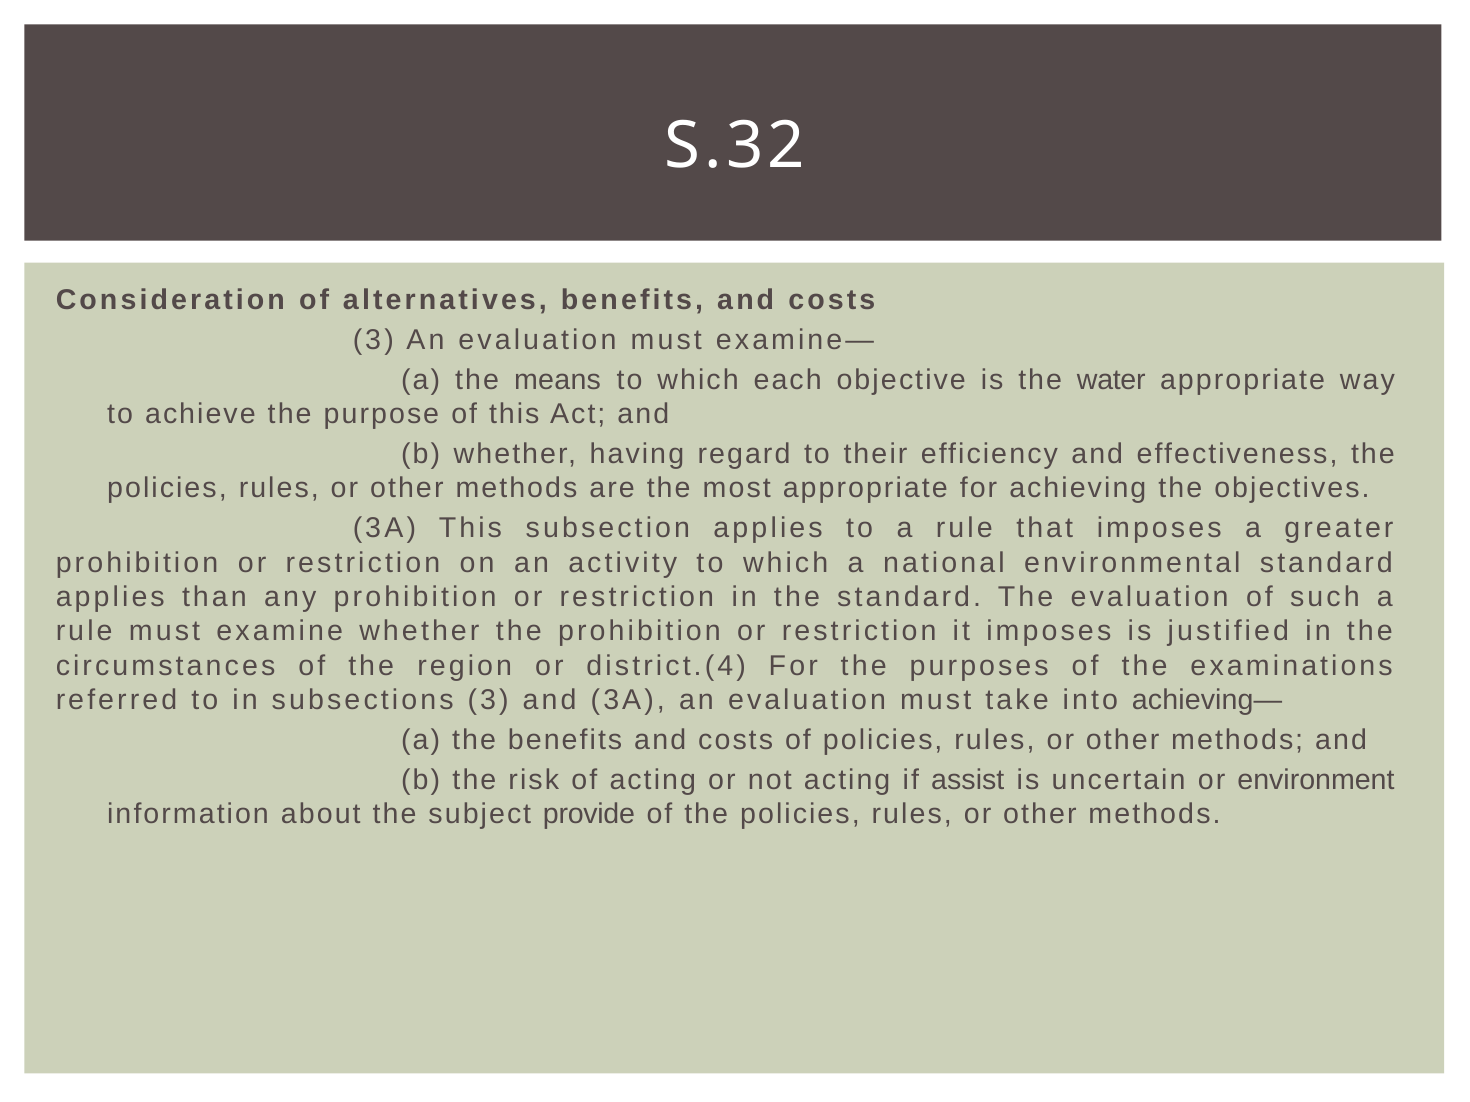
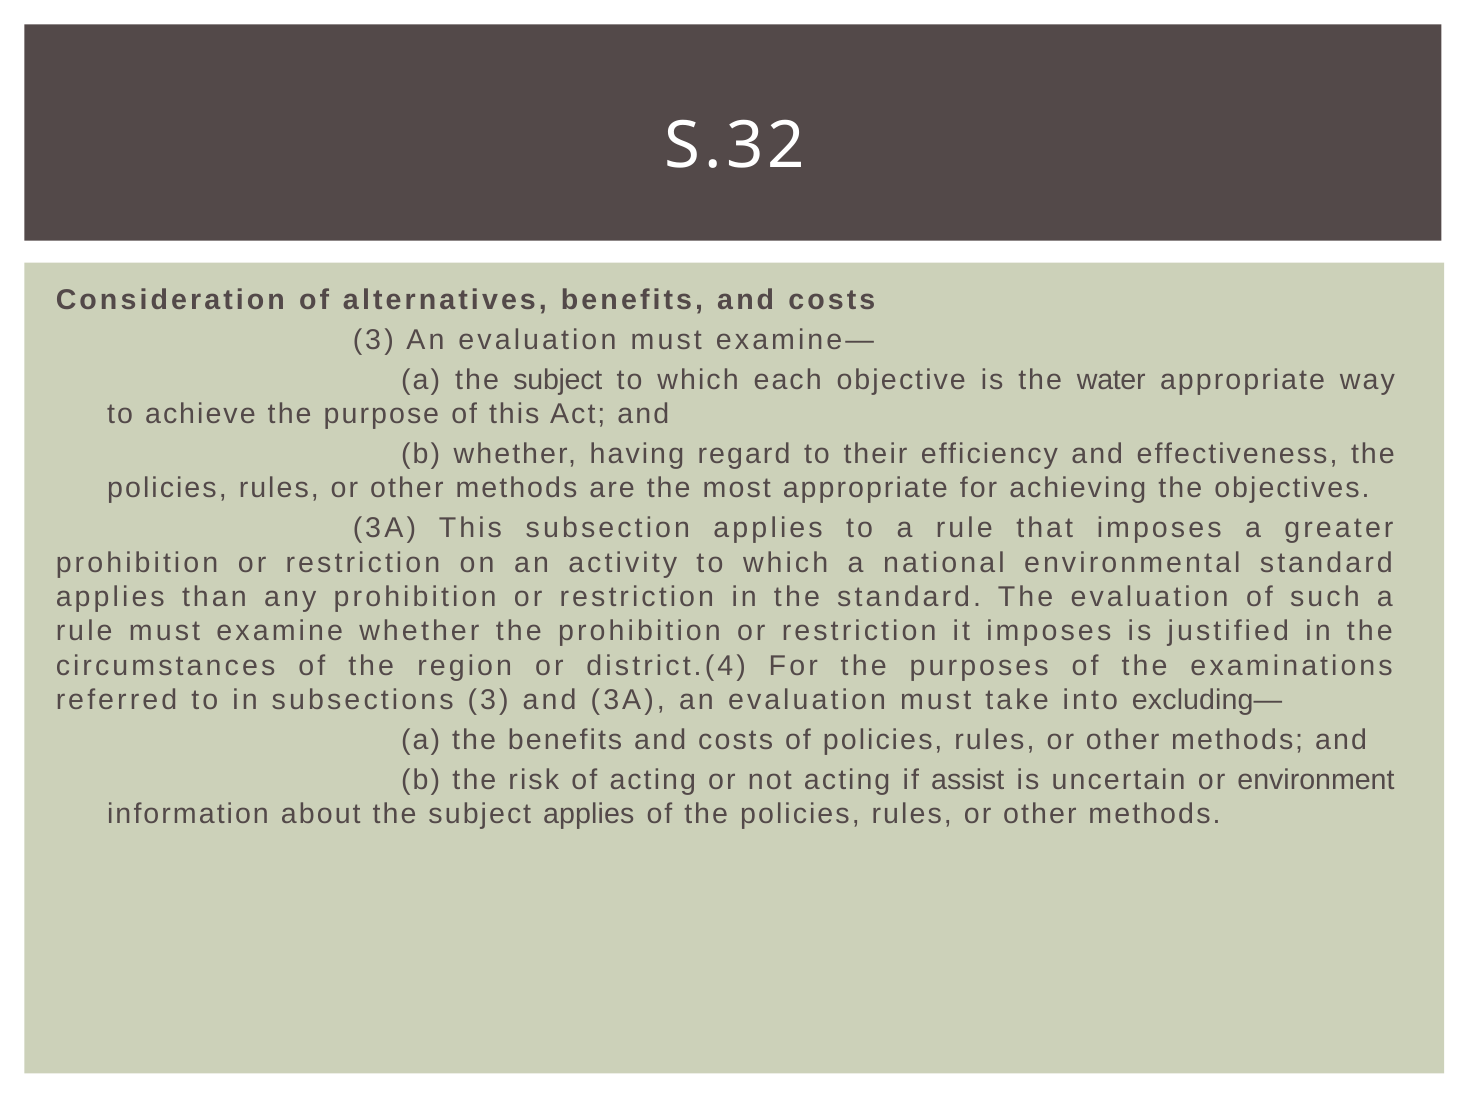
a the means: means -> subject
achieving—: achieving— -> excluding—
subject provide: provide -> applies
